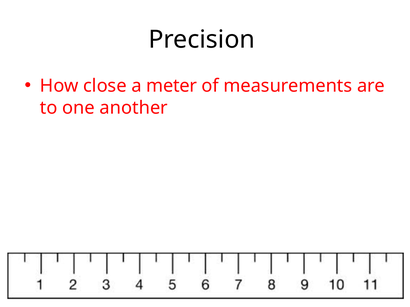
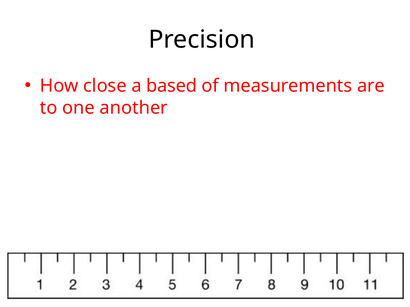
meter: meter -> based
